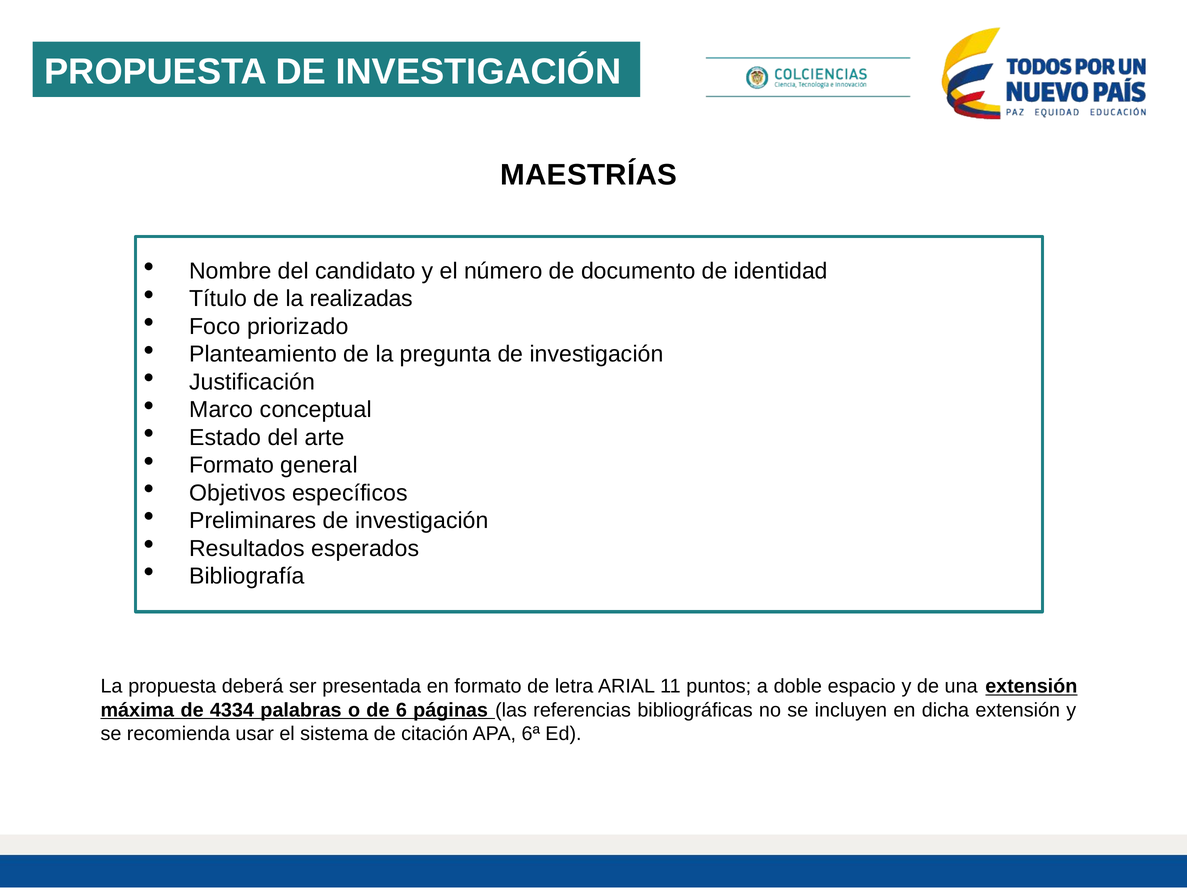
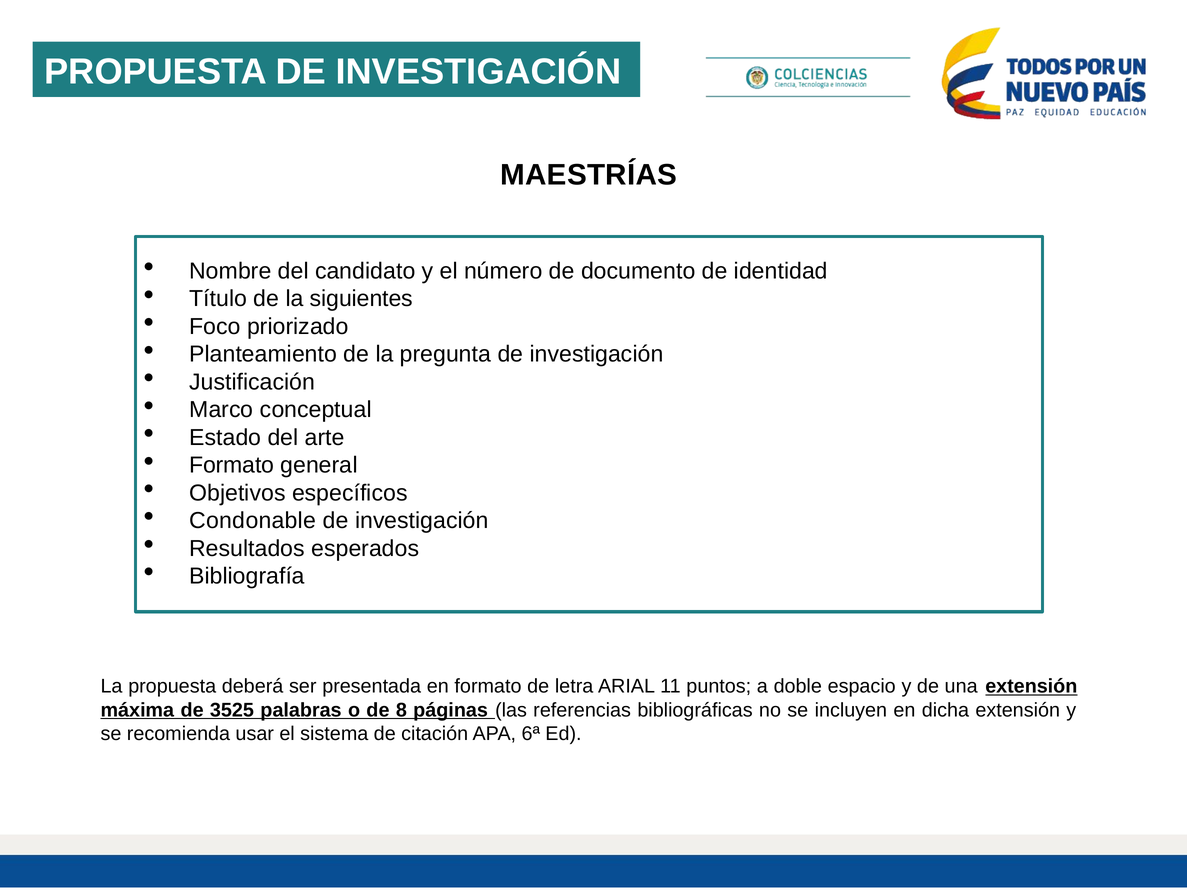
realizadas: realizadas -> siguientes
Preliminares: Preliminares -> Condonable
4334: 4334 -> 3525
6: 6 -> 8
